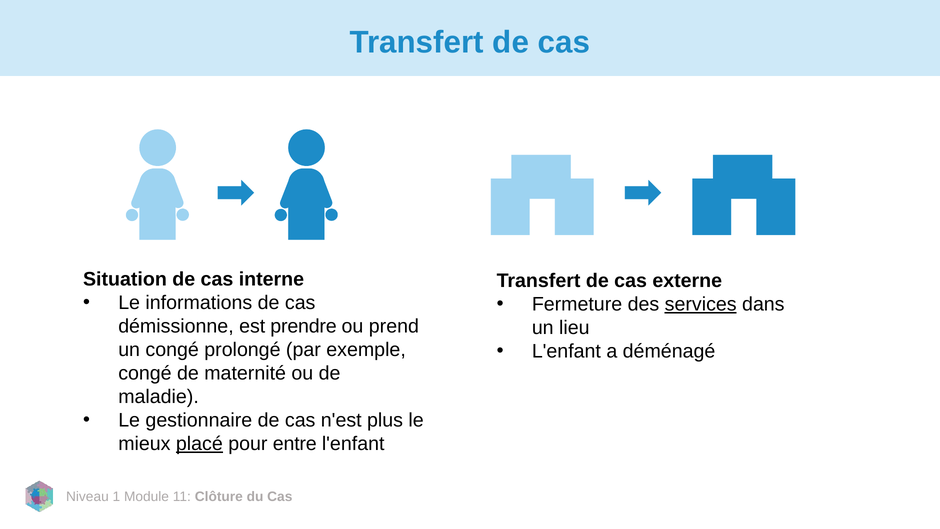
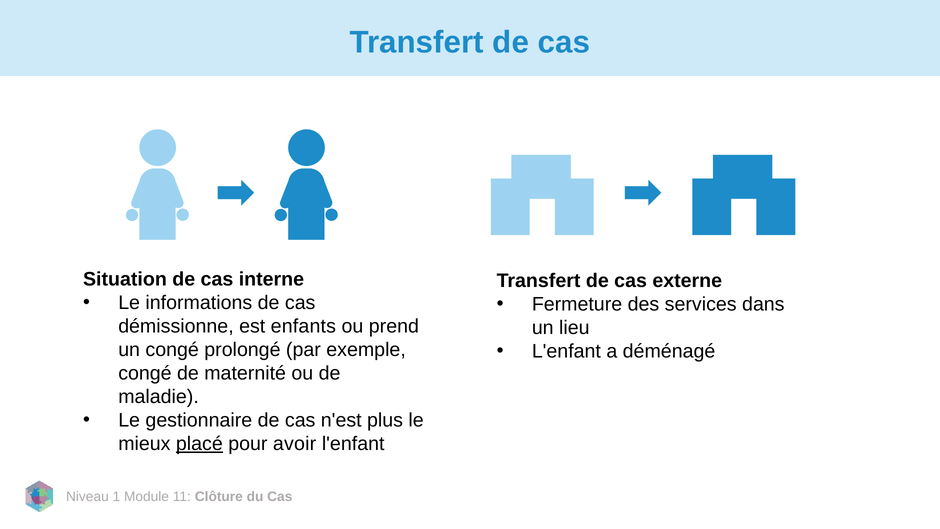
services underline: present -> none
prendre: prendre -> enfants
entre: entre -> avoir
